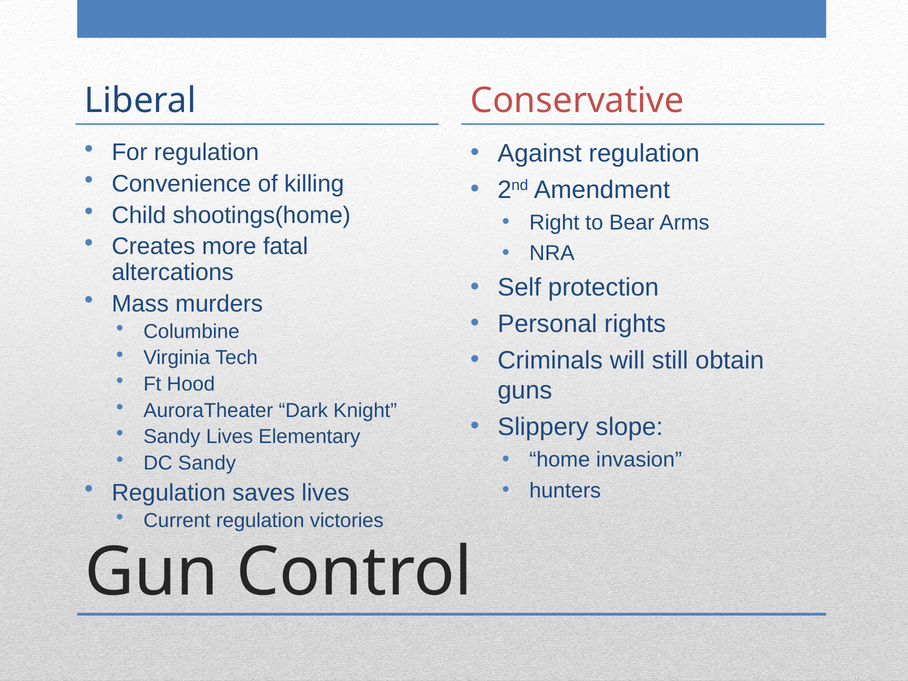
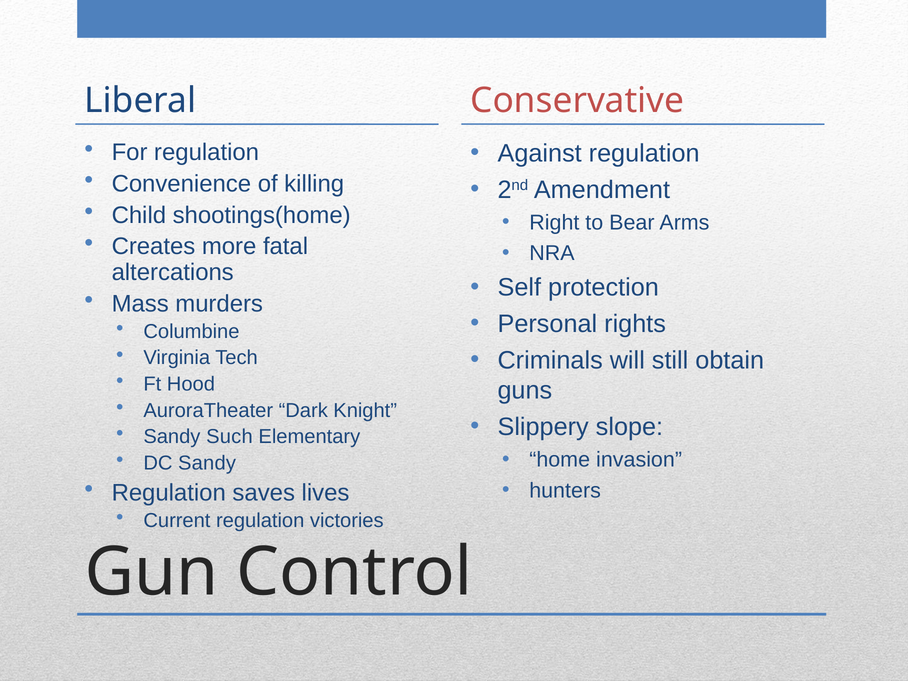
Sandy Lives: Lives -> Such
